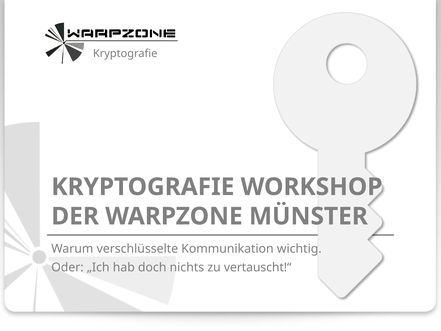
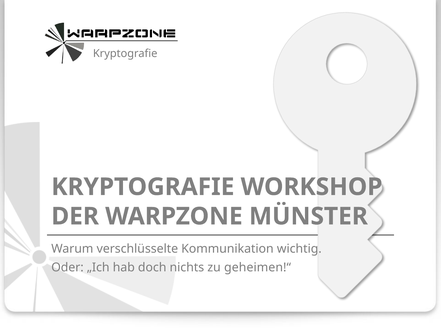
vertauscht!“: vertauscht!“ -> geheimen!“
